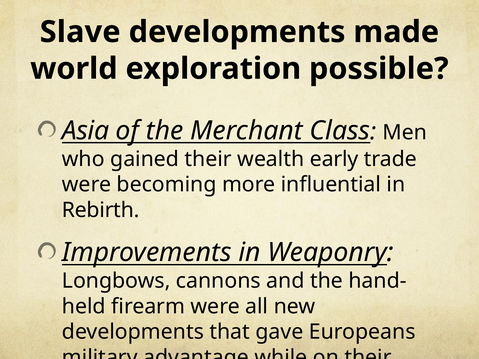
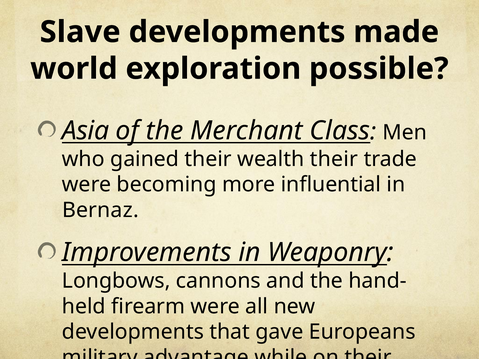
wealth early: early -> their
Rebirth: Rebirth -> Bernaz
